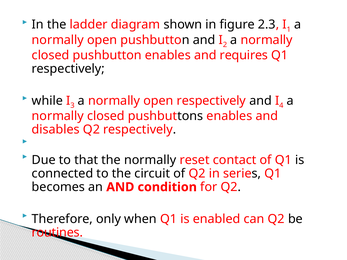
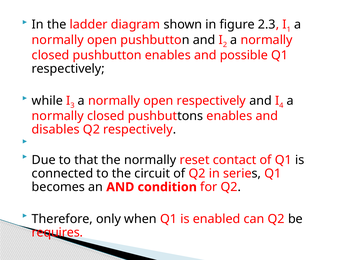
requires: requires -> possible
routines: routines -> requires
